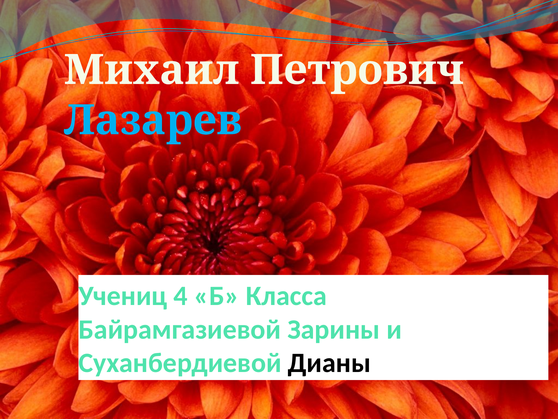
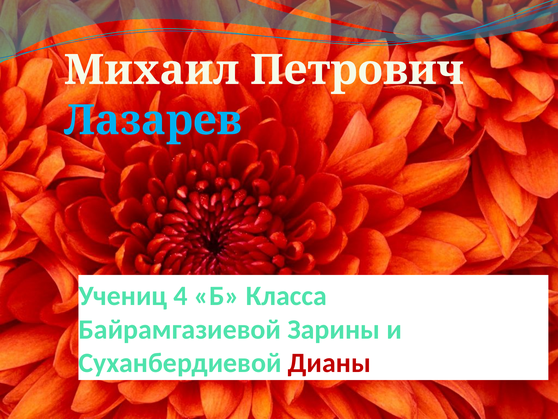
Дианы colour: black -> red
